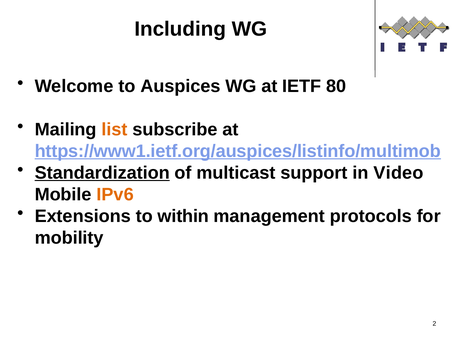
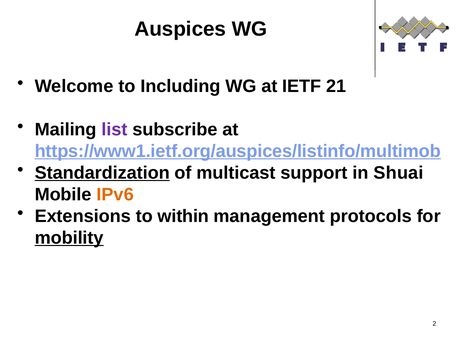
Including: Including -> Auspices
Auspices: Auspices -> Including
80: 80 -> 21
list colour: orange -> purple
Video: Video -> Shuai
mobility underline: none -> present
